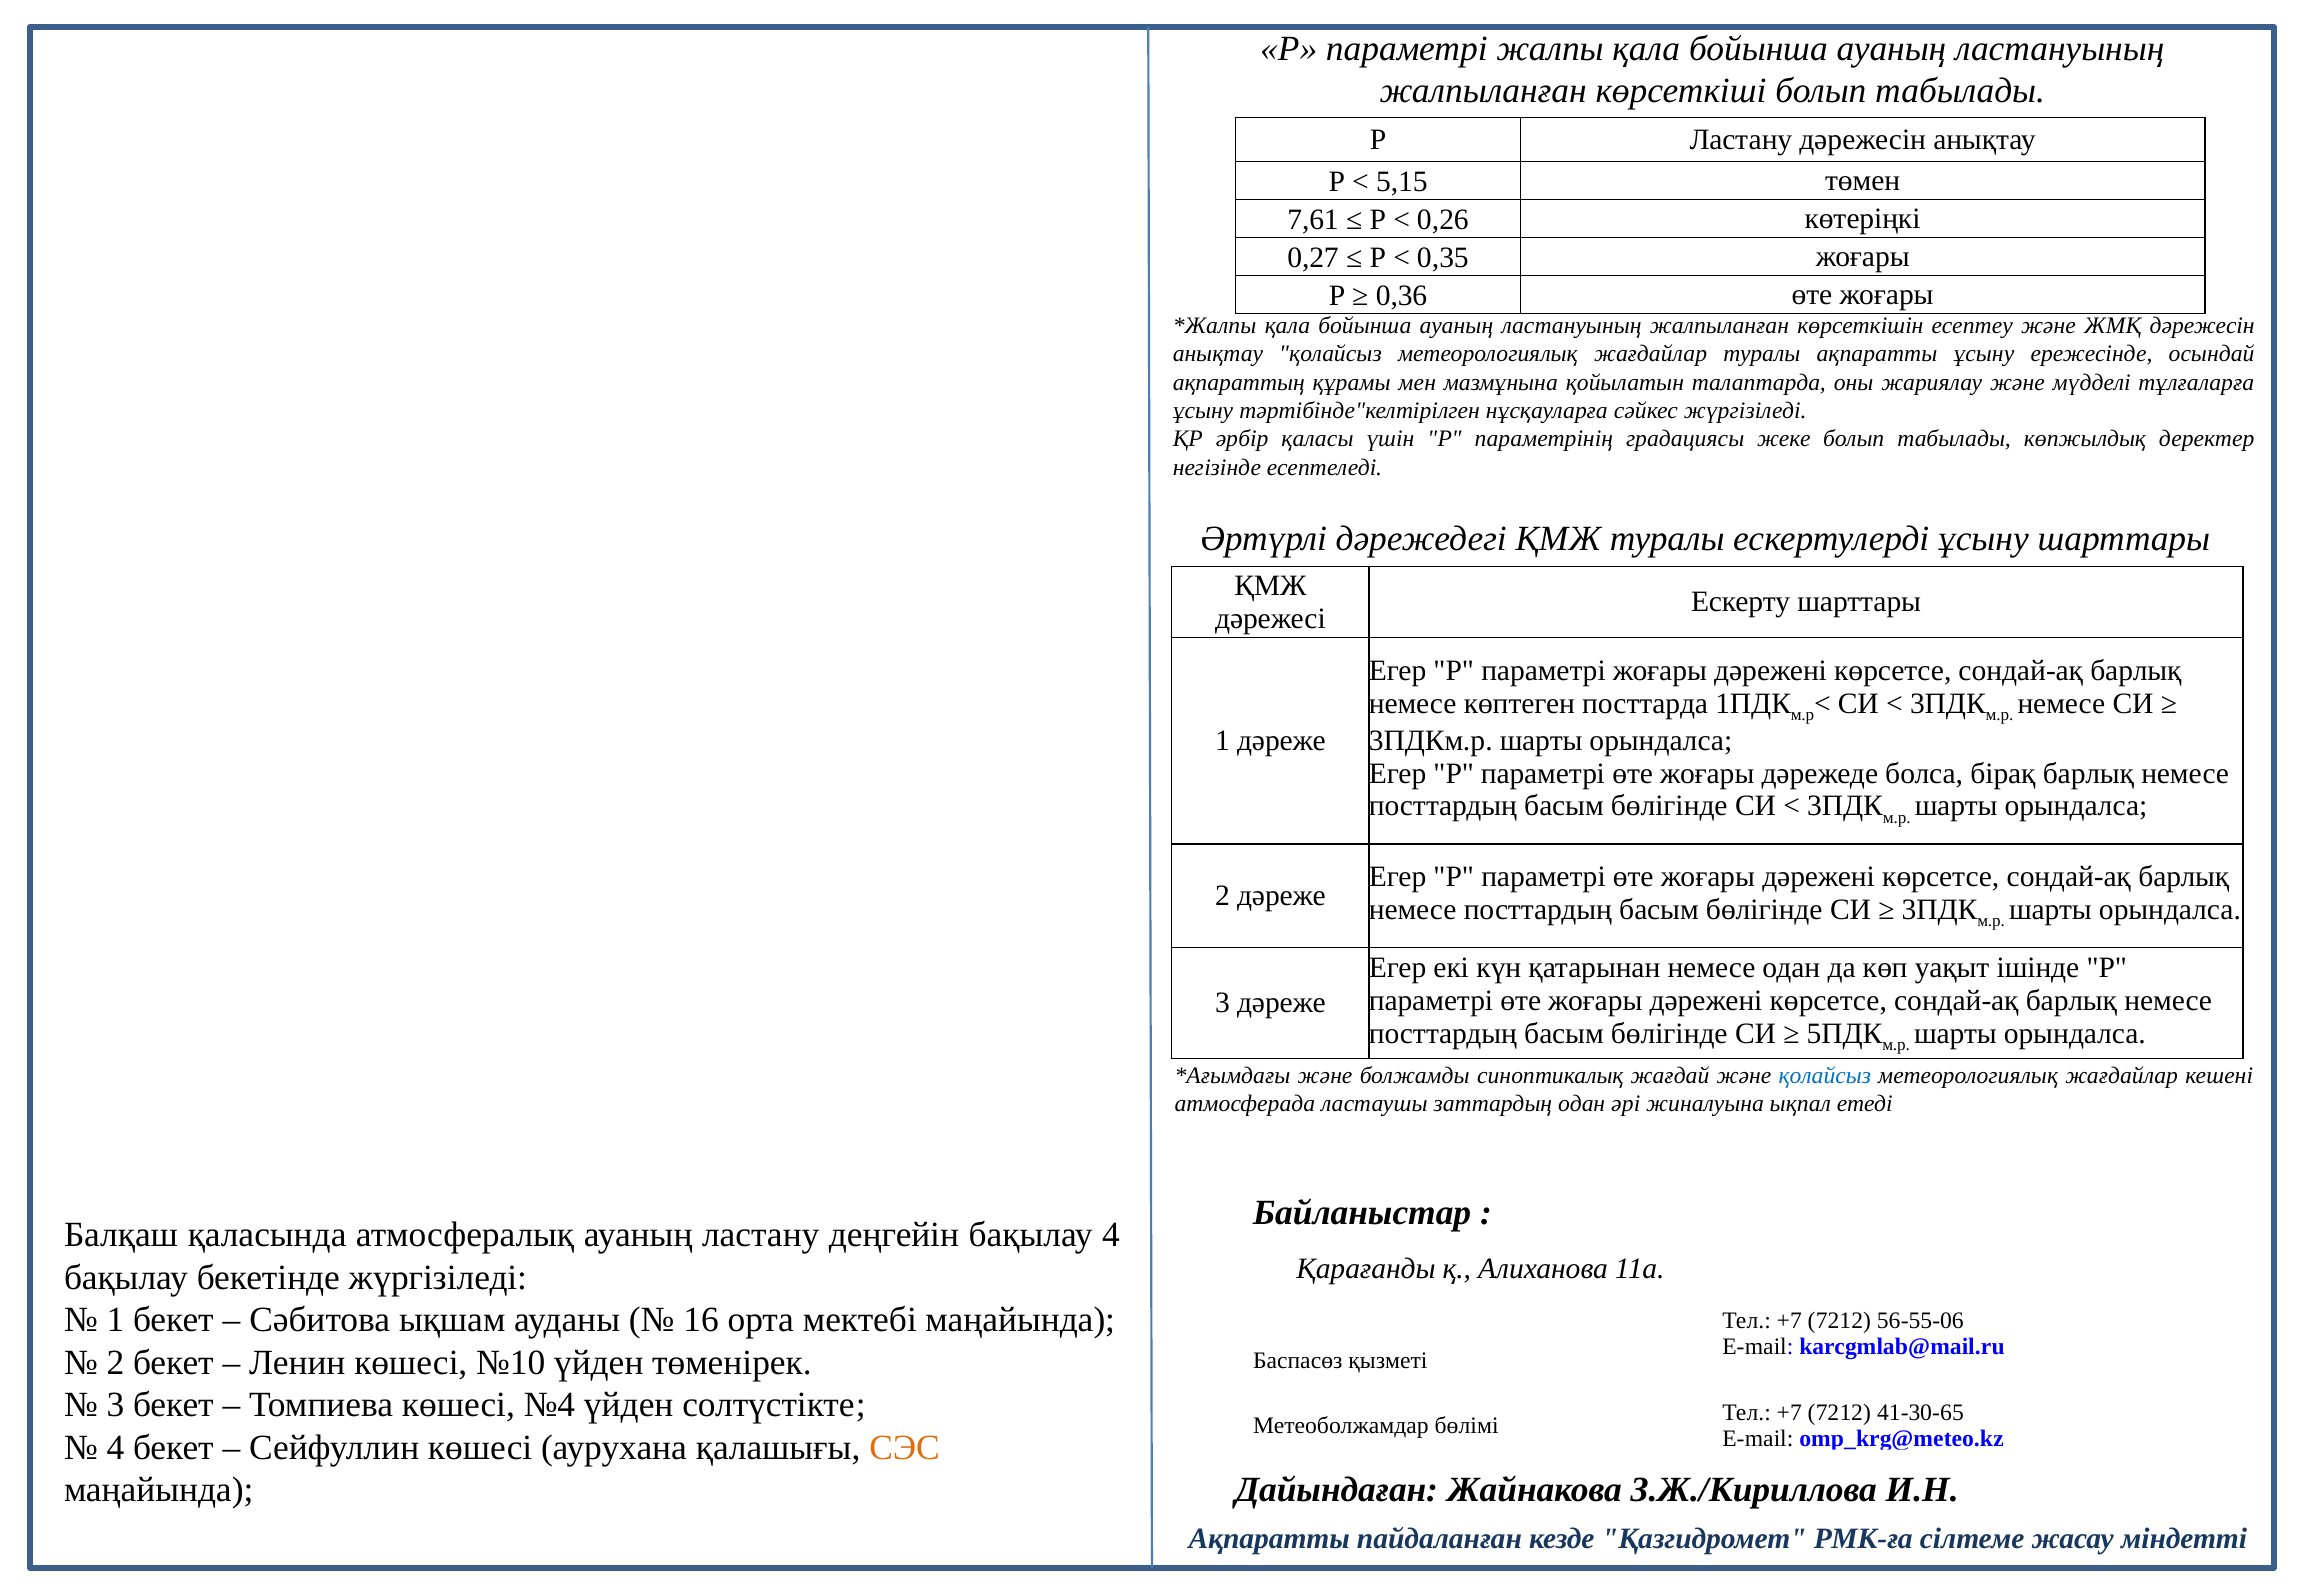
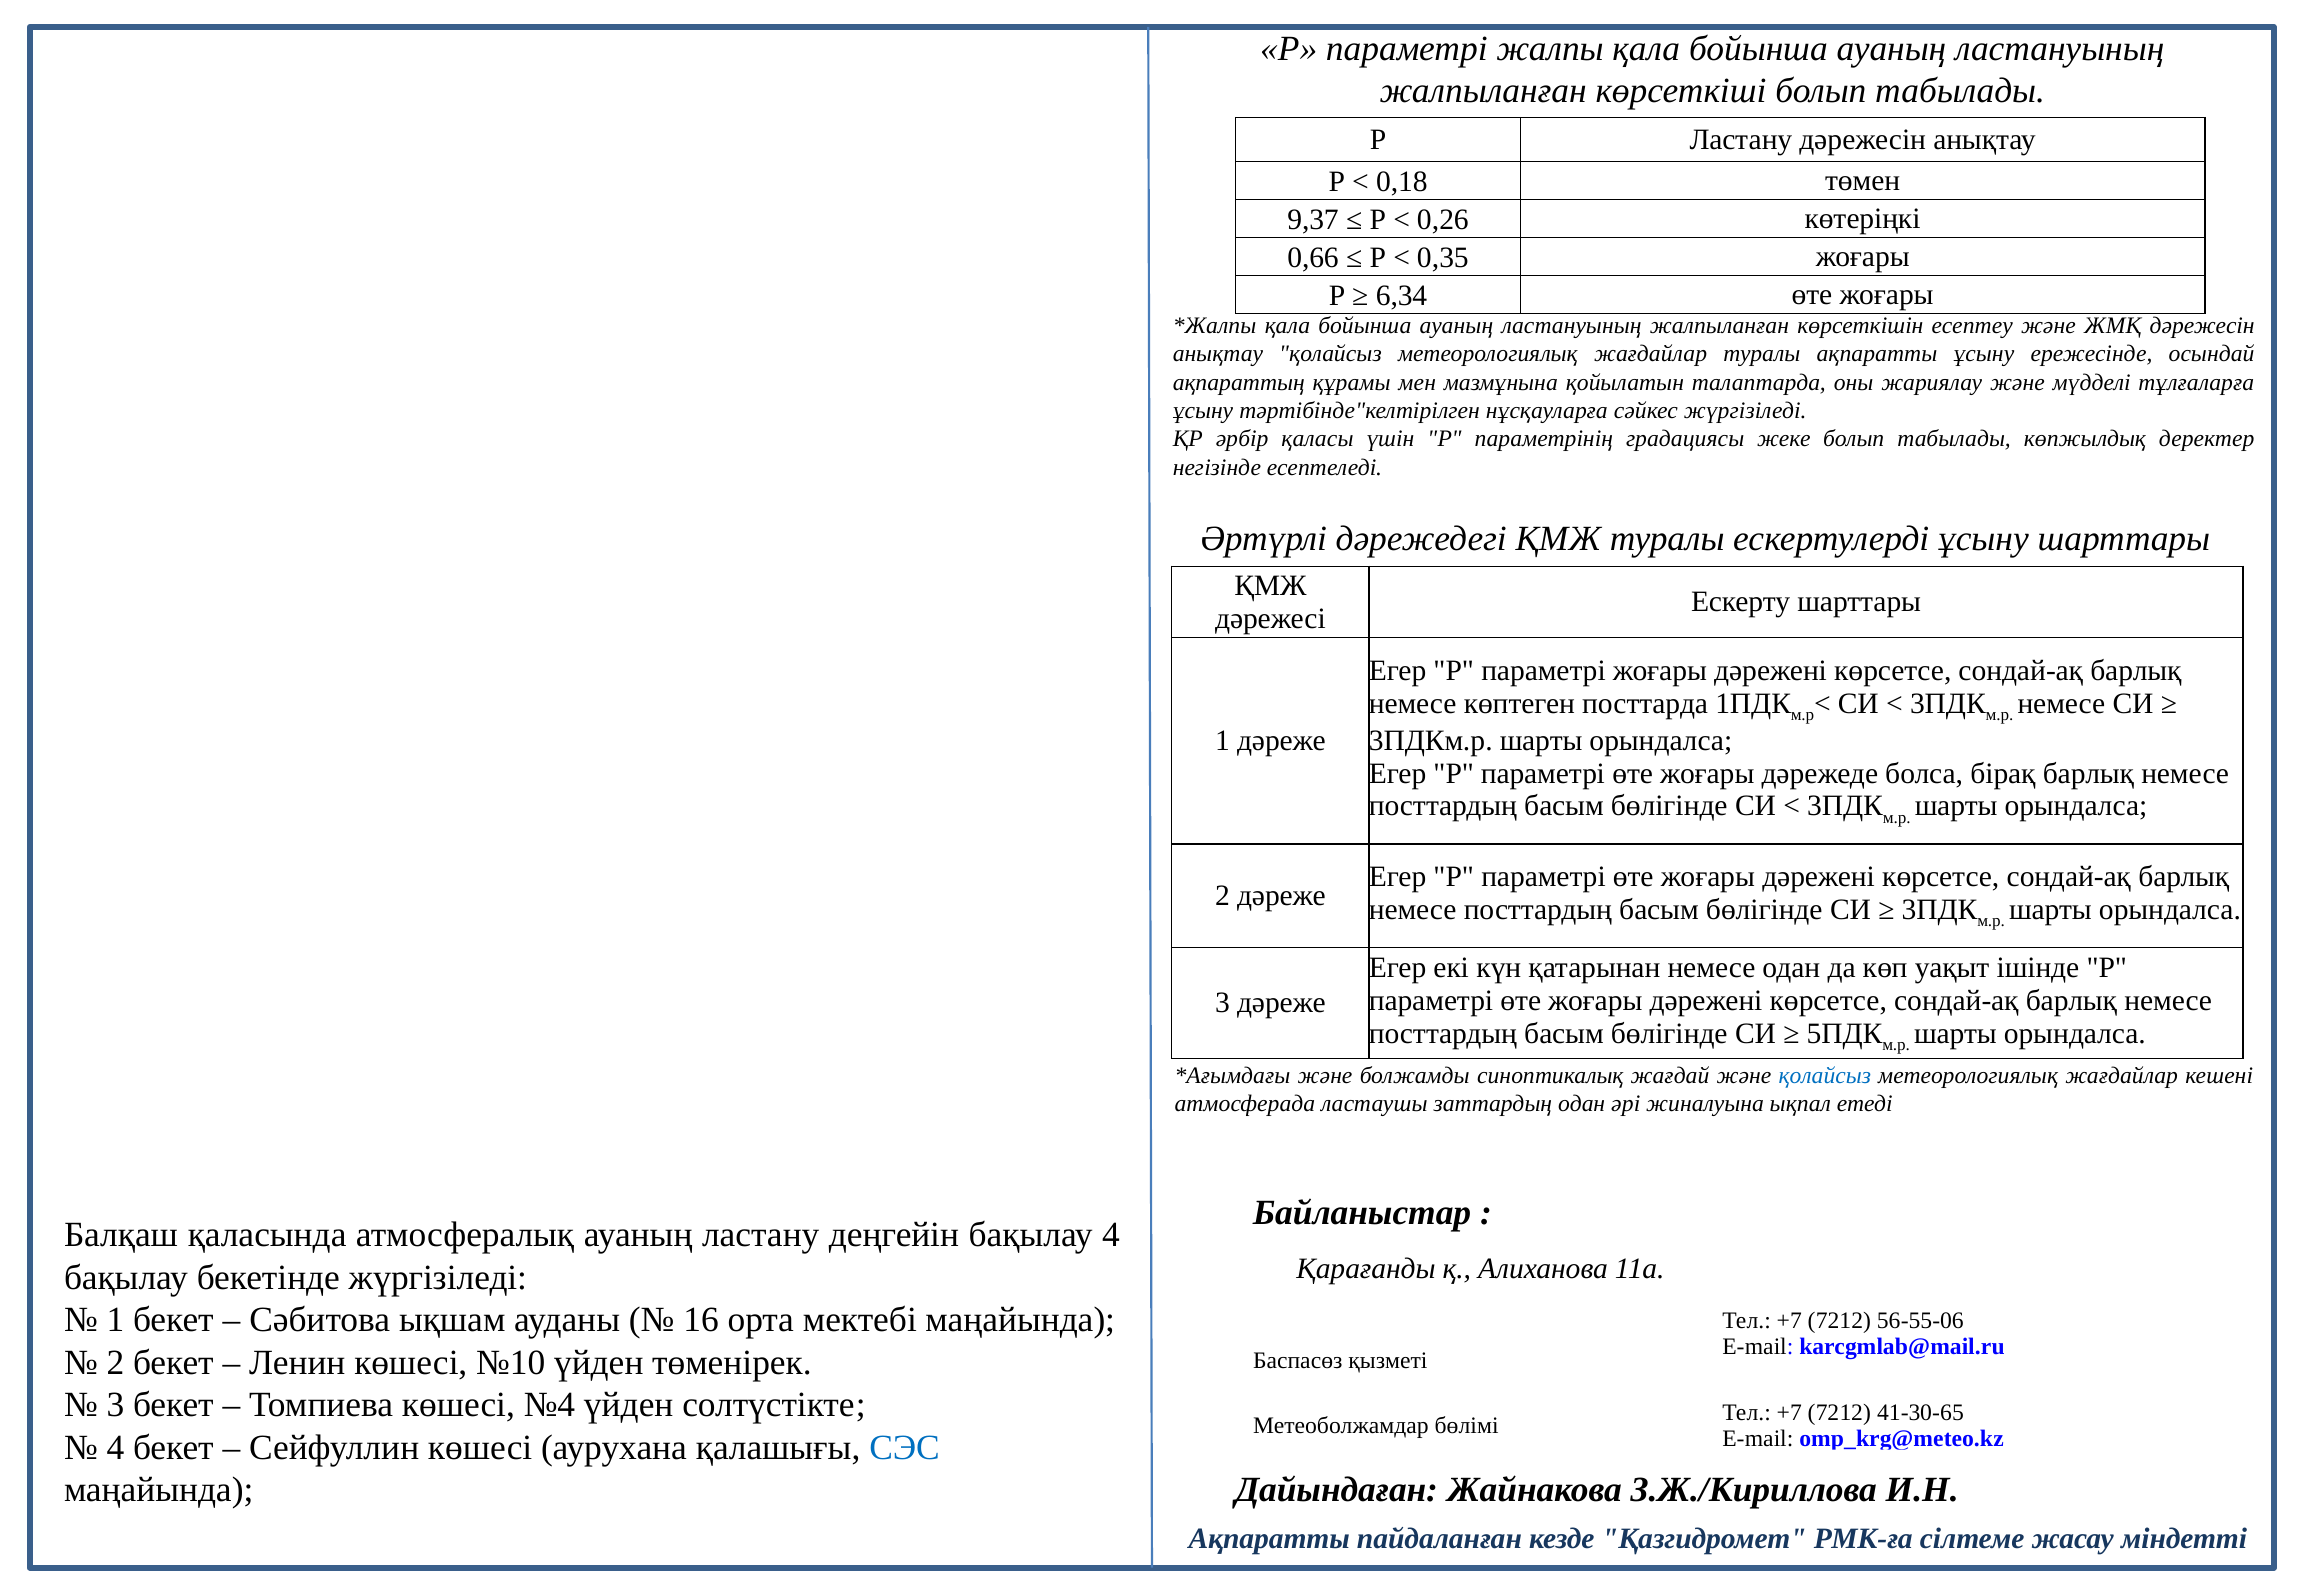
5,15: 5,15 -> 0,18
7,61: 7,61 -> 9,37
0,27: 0,27 -> 0,66
0,36: 0,36 -> 6,34
СЭС colour: orange -> blue
